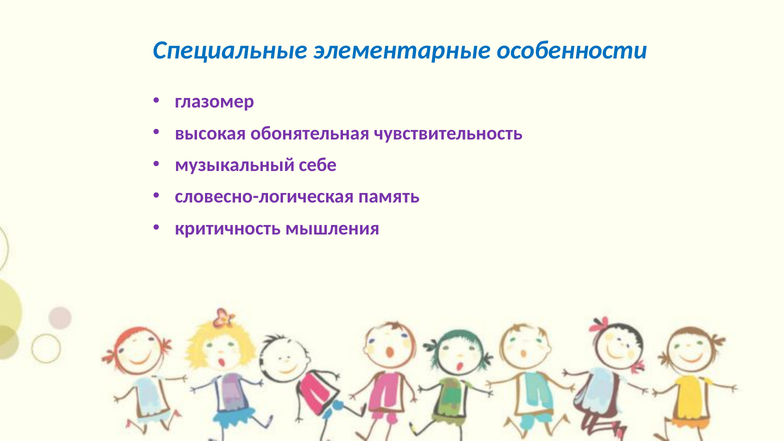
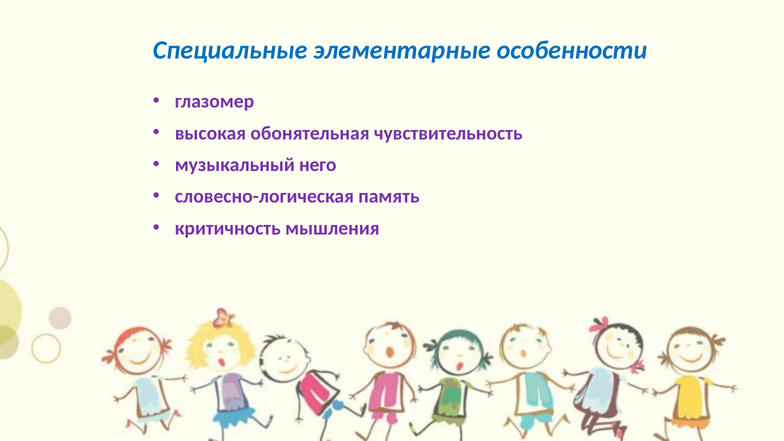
себе: себе -> него
